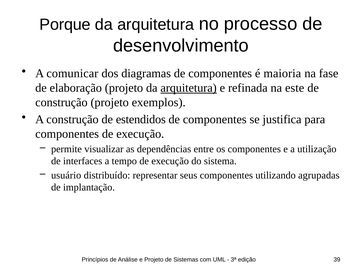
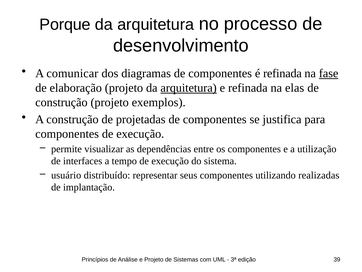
é maioria: maioria -> refinada
fase underline: none -> present
este: este -> elas
estendidos: estendidos -> projetadas
agrupadas: agrupadas -> realizadas
